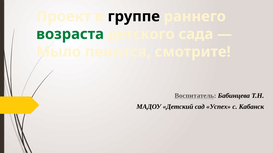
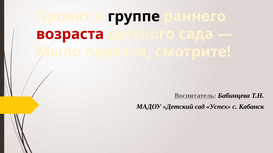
возраста colour: green -> red
